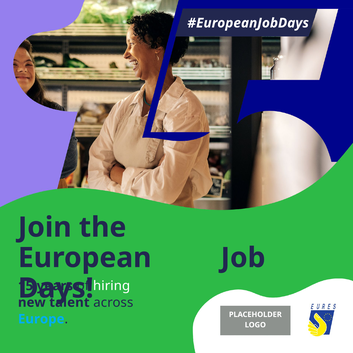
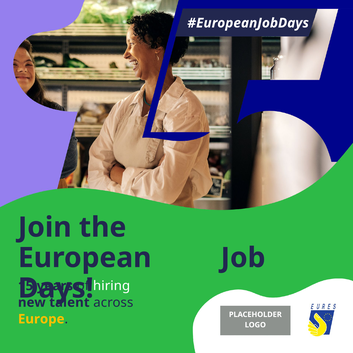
Europe colour: light blue -> yellow
